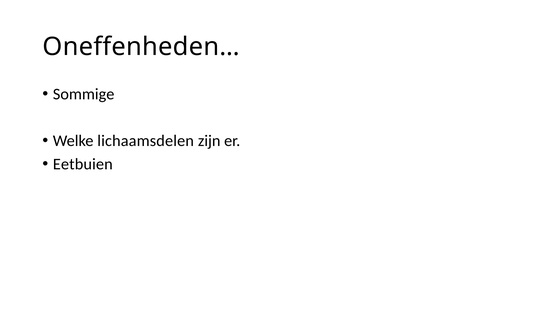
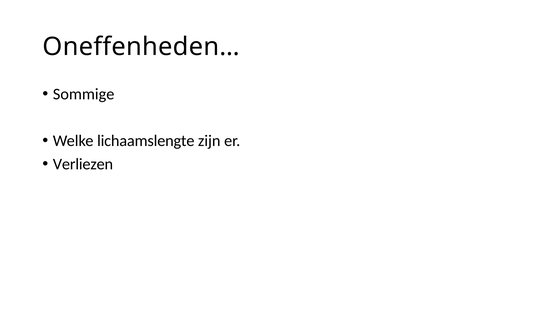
lichaamsdelen: lichaamsdelen -> lichaamslengte
Eetbuien: Eetbuien -> Verliezen
